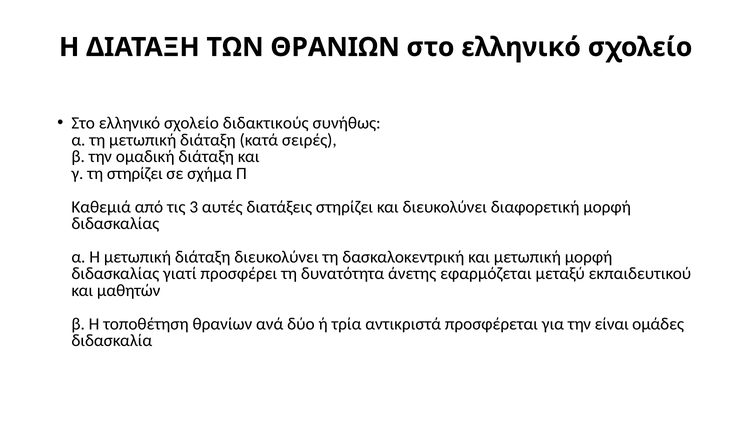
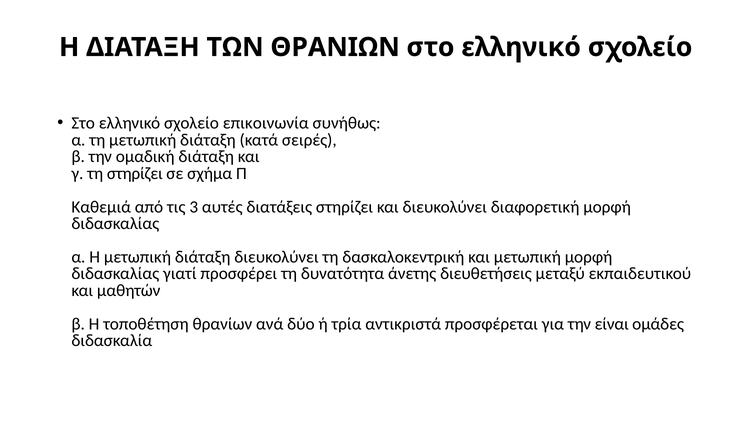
διδακτικούς: διδακτικούς -> επικοινωνία
εφαρμόζεται: εφαρμόζεται -> διευθετήσεις
